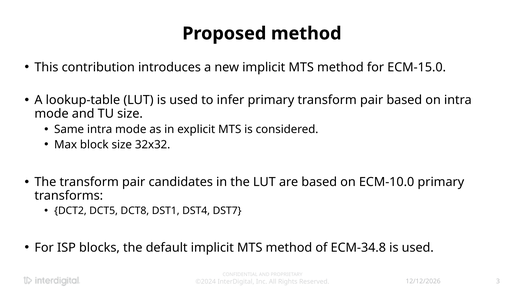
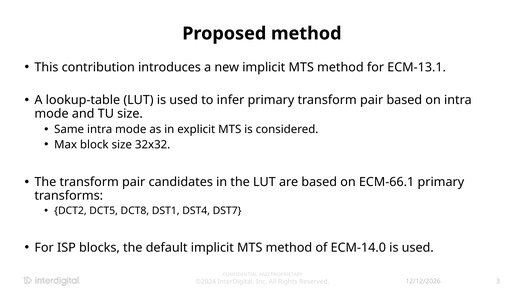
ECM-15.0: ECM-15.0 -> ECM-13.1
ECM-10.0: ECM-10.0 -> ECM-66.1
ECM-34.8: ECM-34.8 -> ECM-14.0
